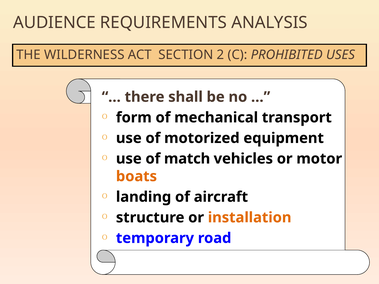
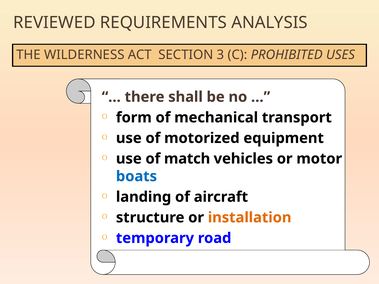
AUDIENCE: AUDIENCE -> REVIEWED
2: 2 -> 3
boats colour: orange -> blue
